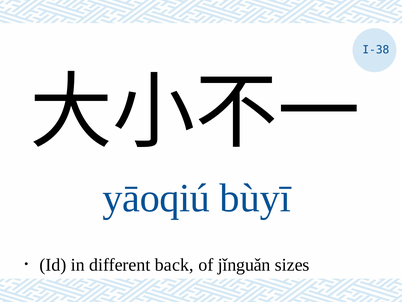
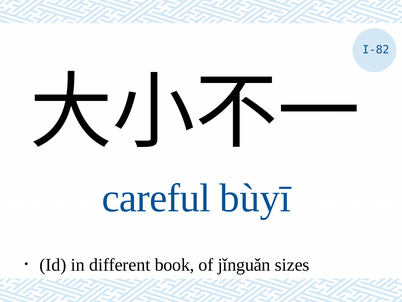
I-38: I-38 -> I-82
yāoqiú: yāoqiú -> careful
back: back -> book
